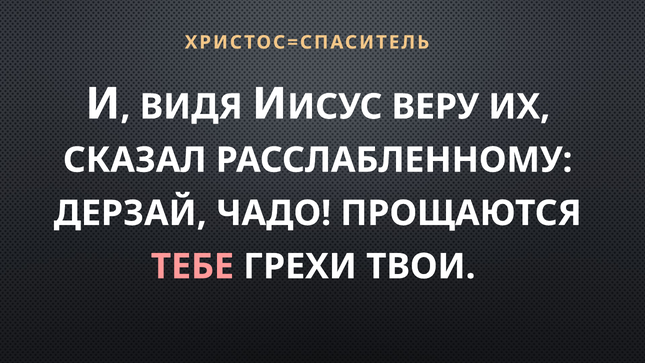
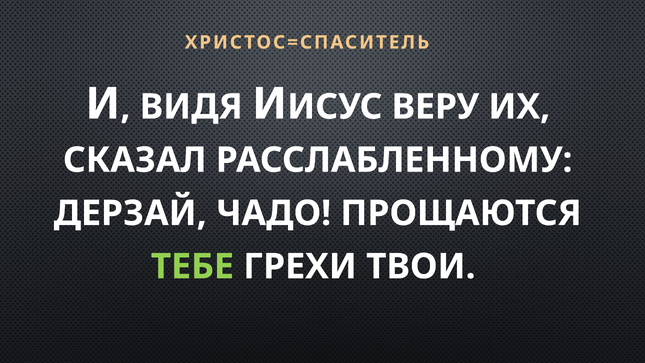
ТЕБЕ colour: pink -> light green
